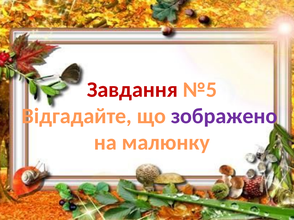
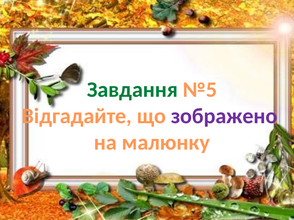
Завдання colour: red -> green
